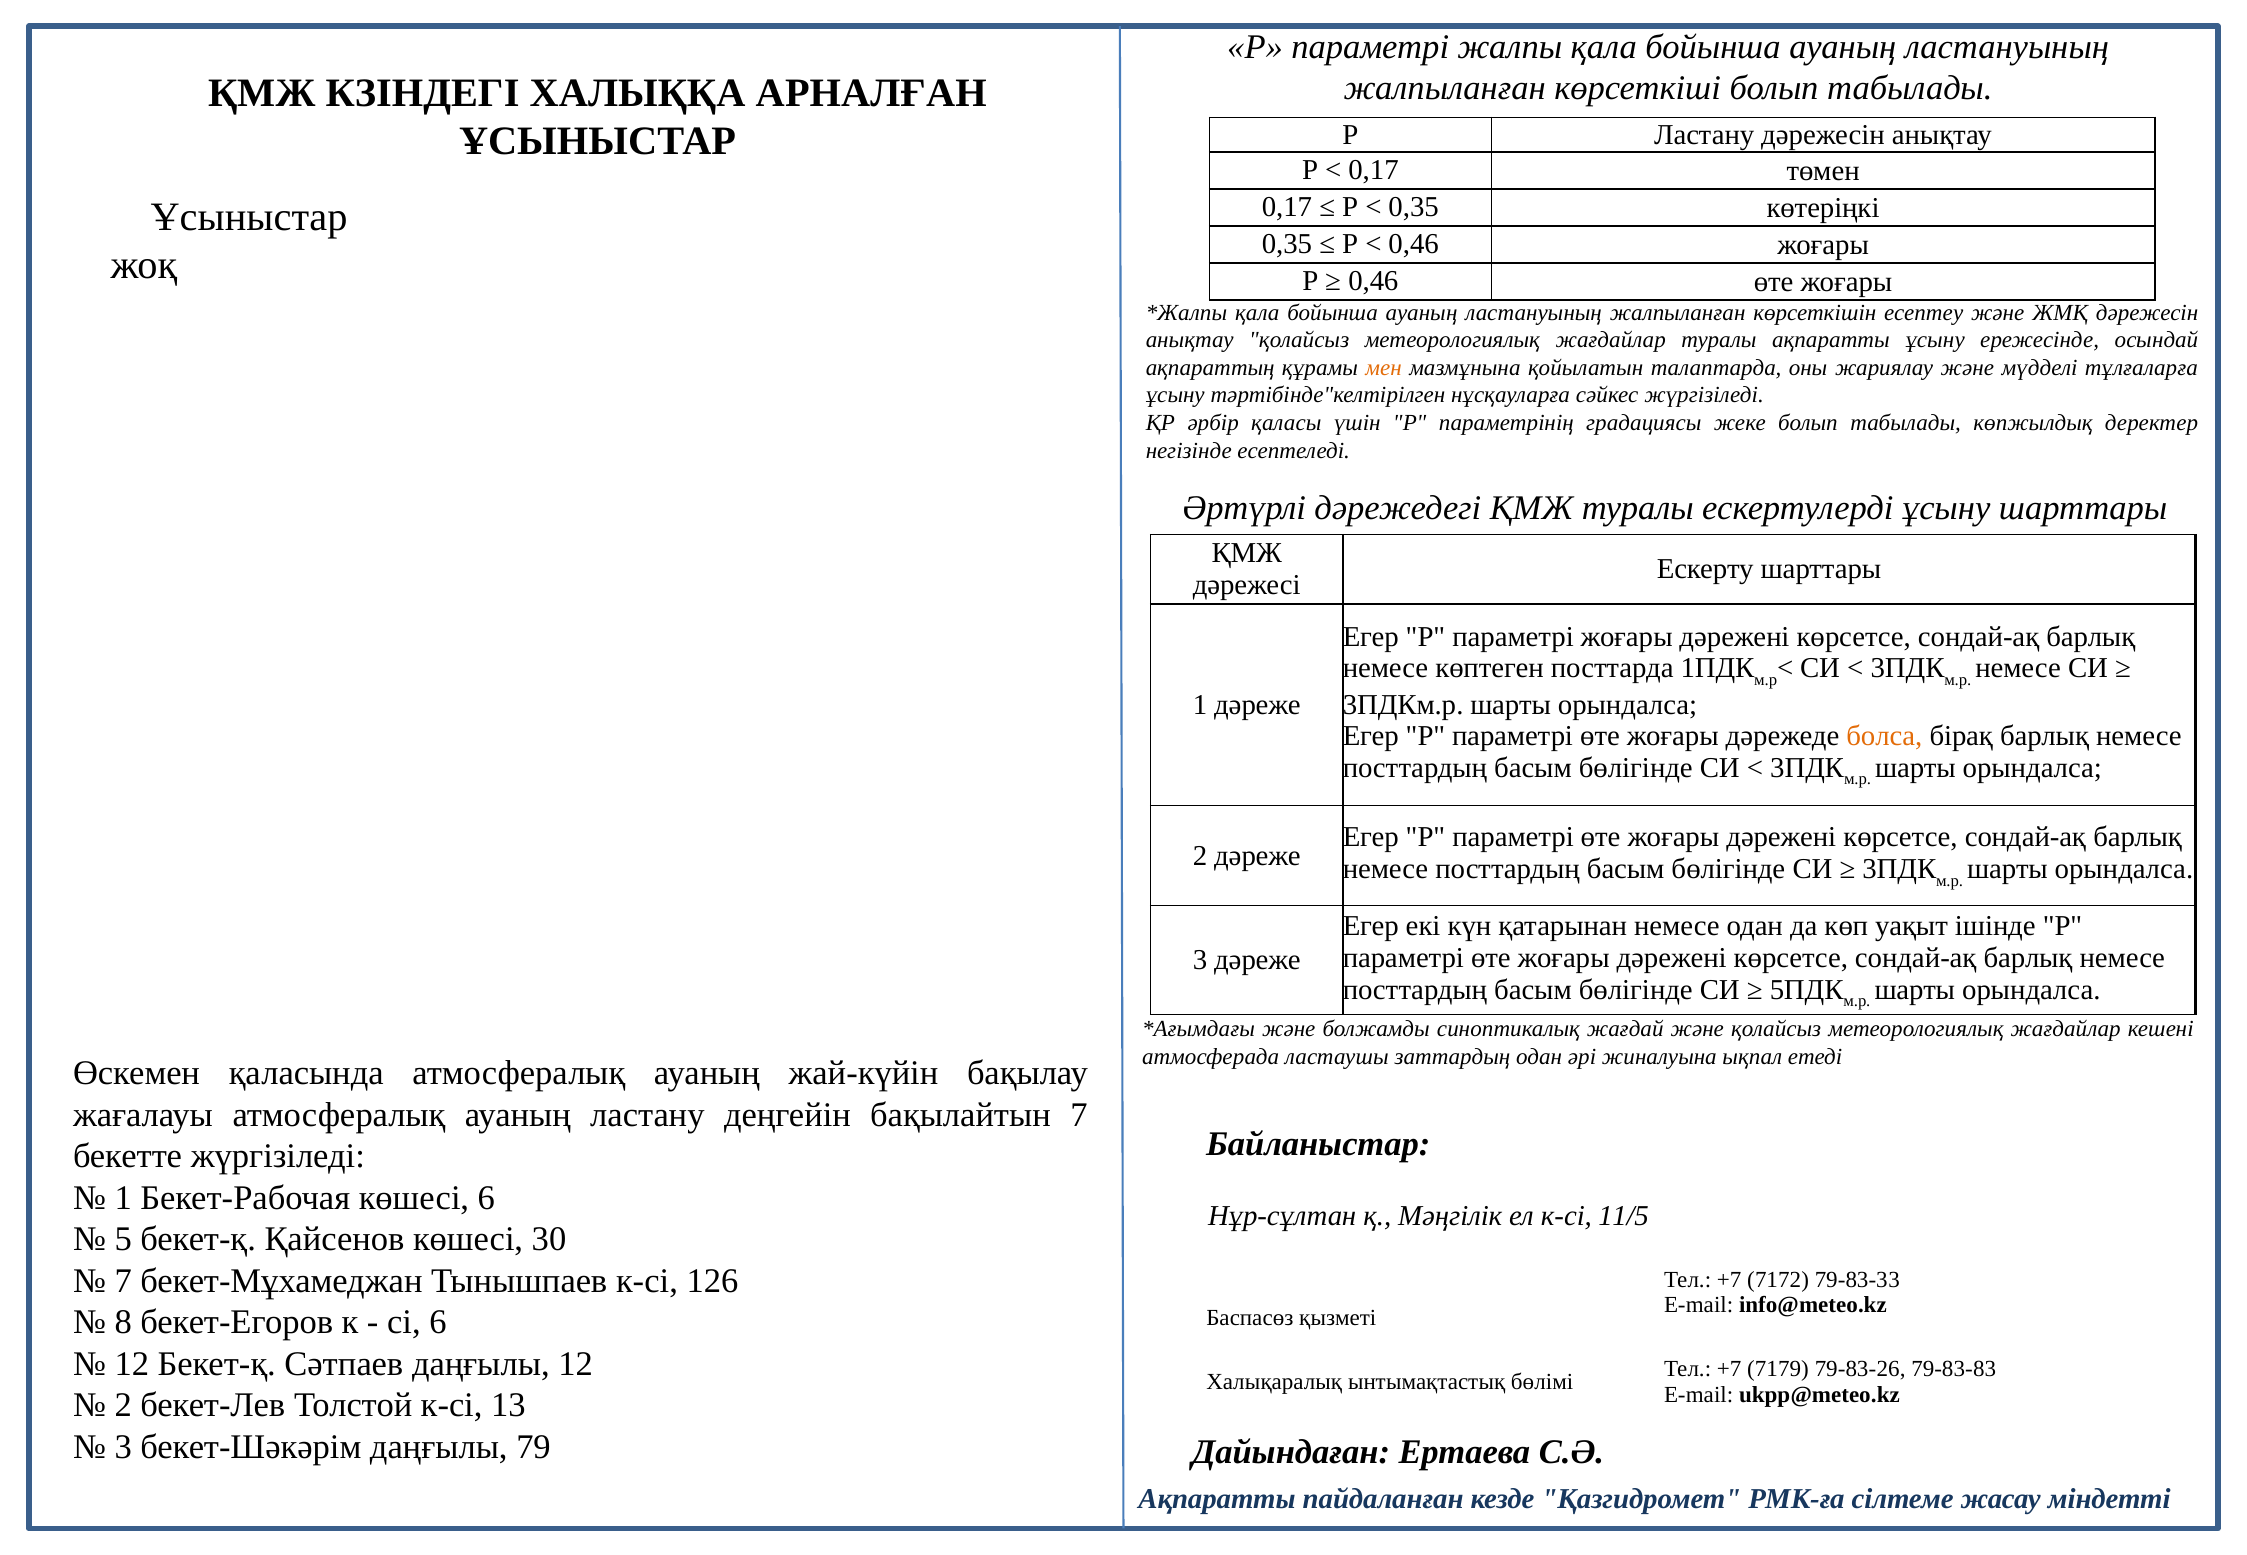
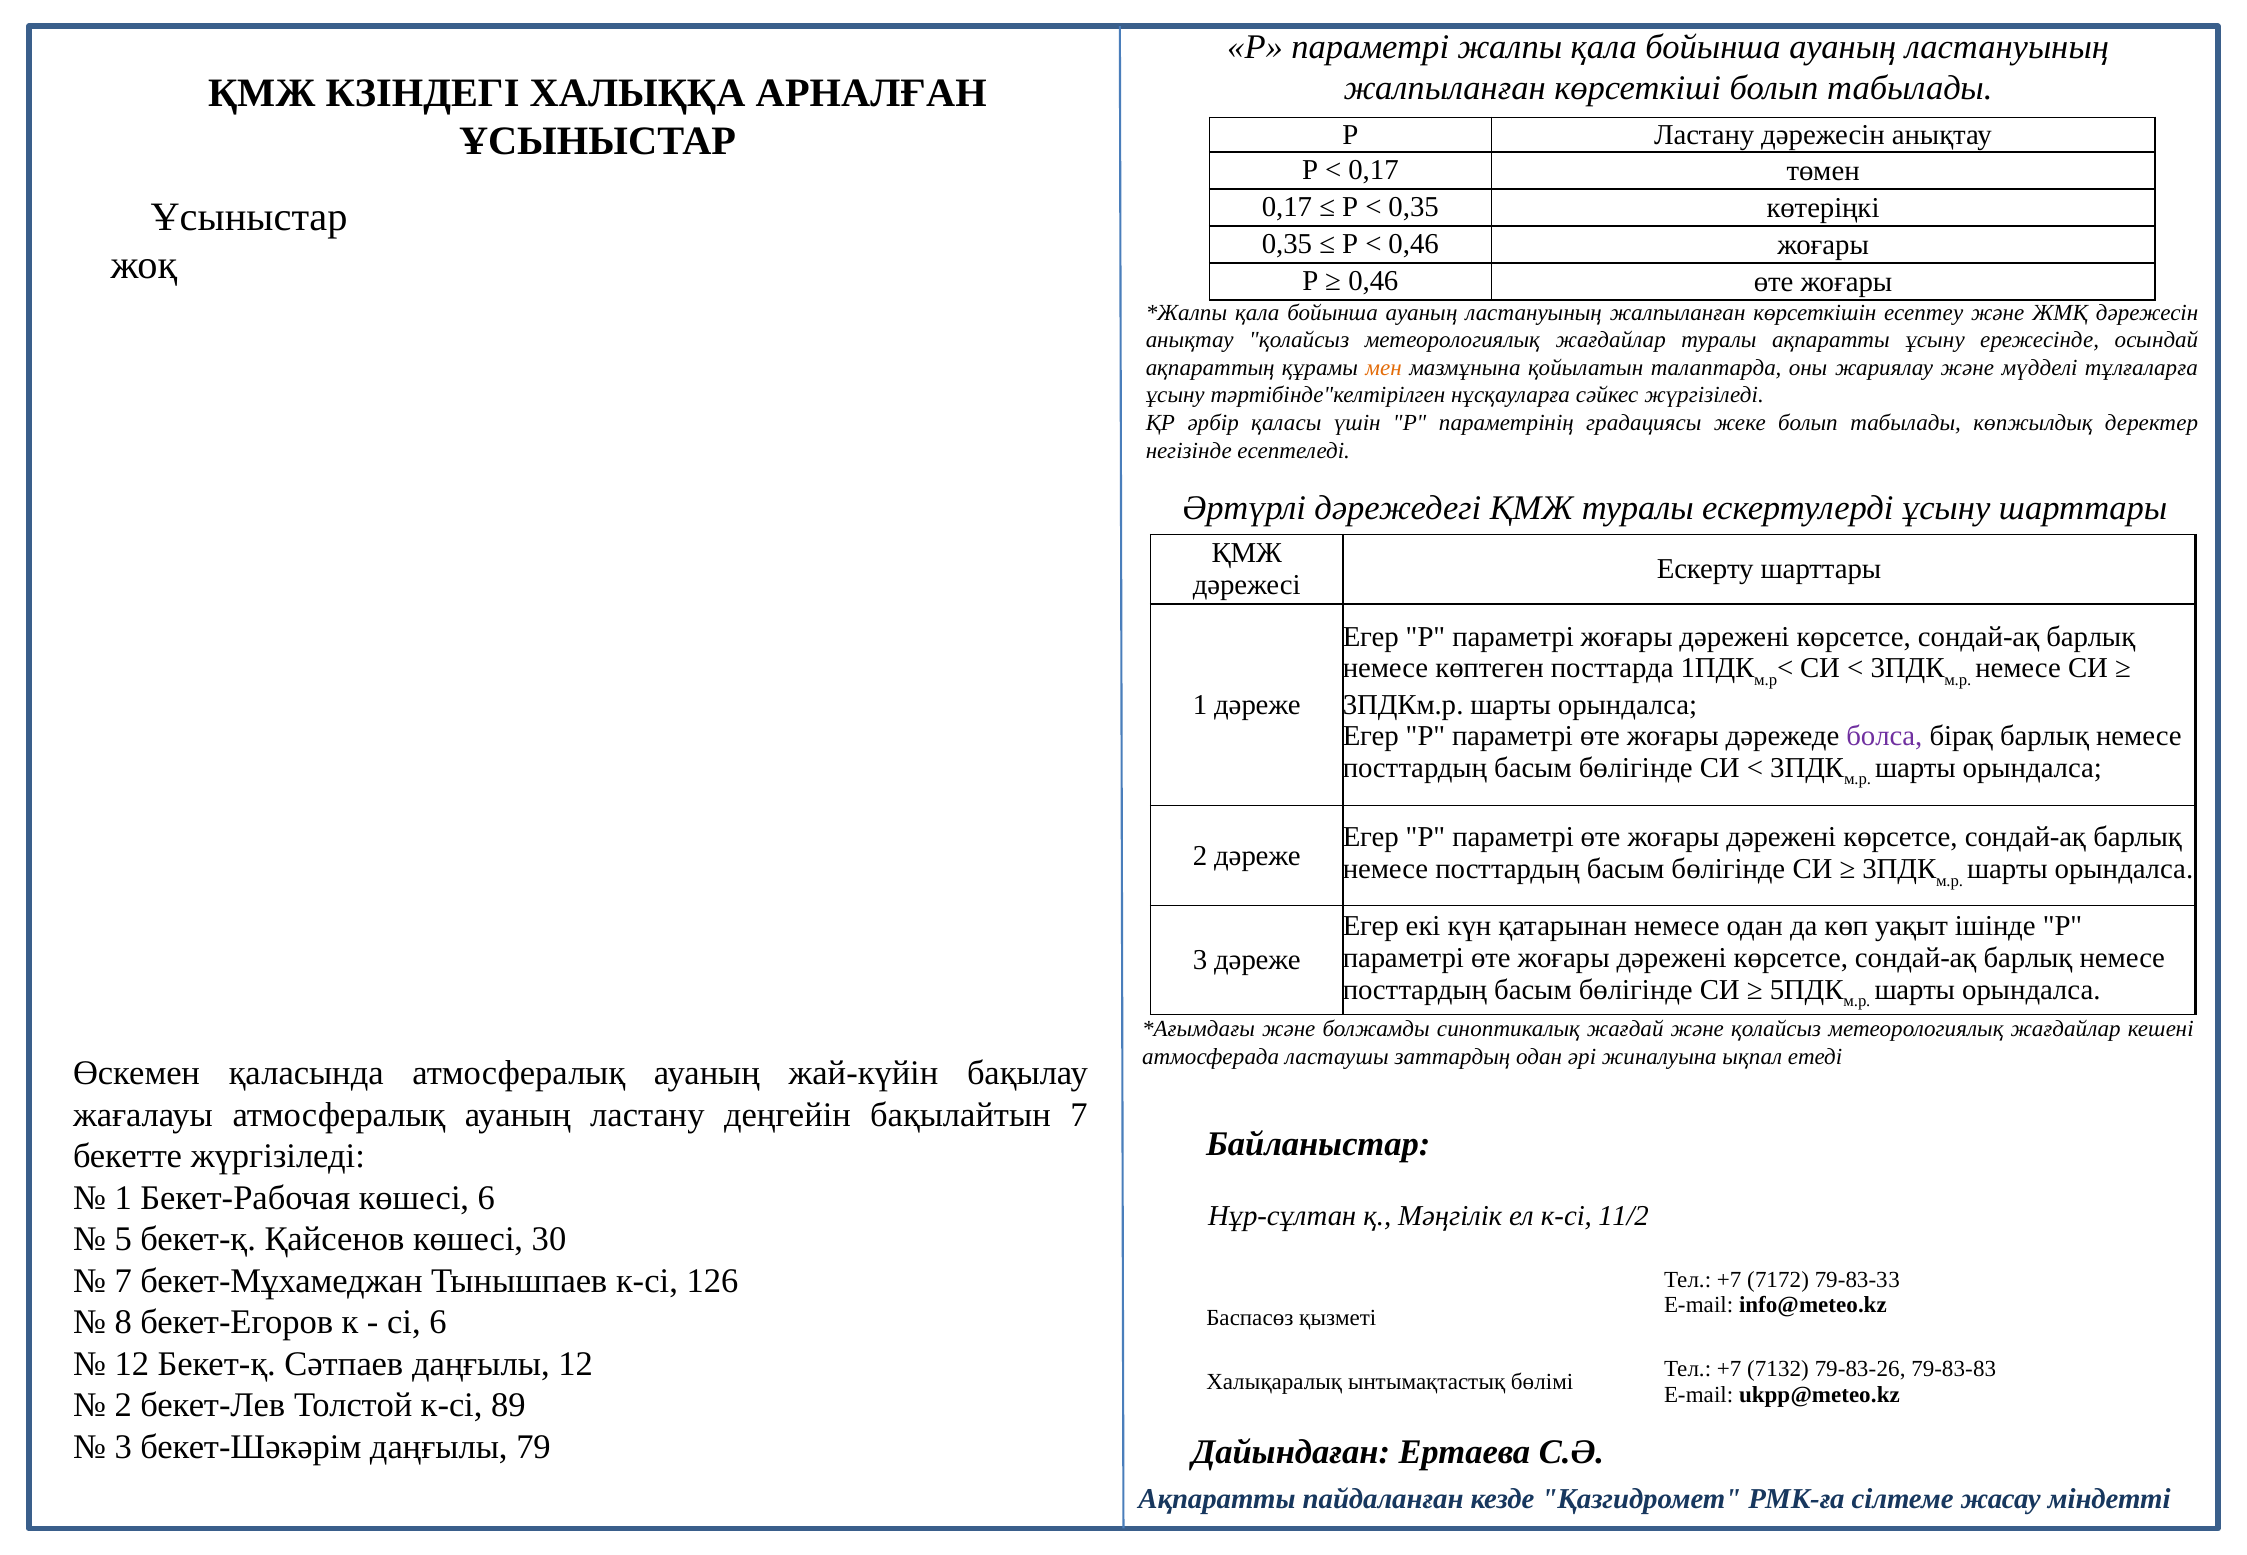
болса colour: orange -> purple
11/5: 11/5 -> 11/2
7179: 7179 -> 7132
13: 13 -> 89
